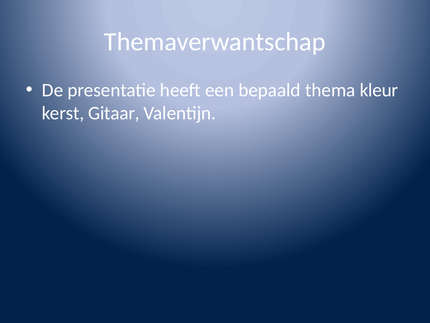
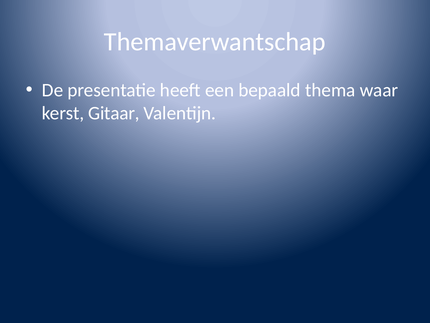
kleur: kleur -> waar
